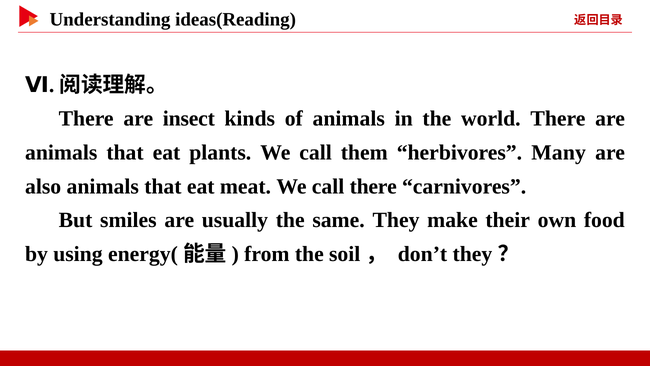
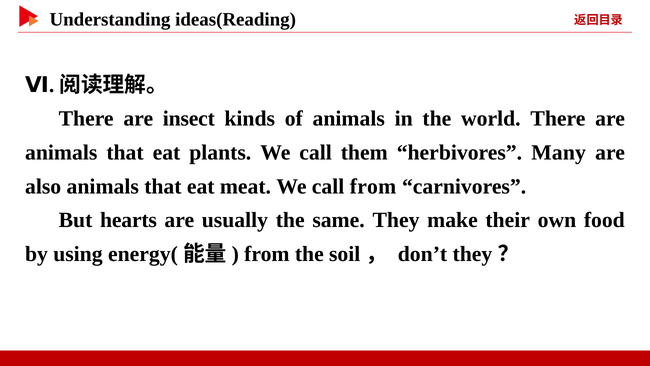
call there: there -> from
smiles: smiles -> hearts
